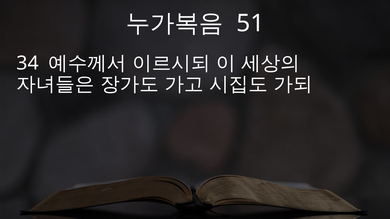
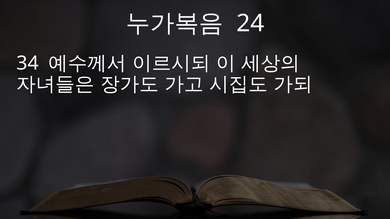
51: 51 -> 24
